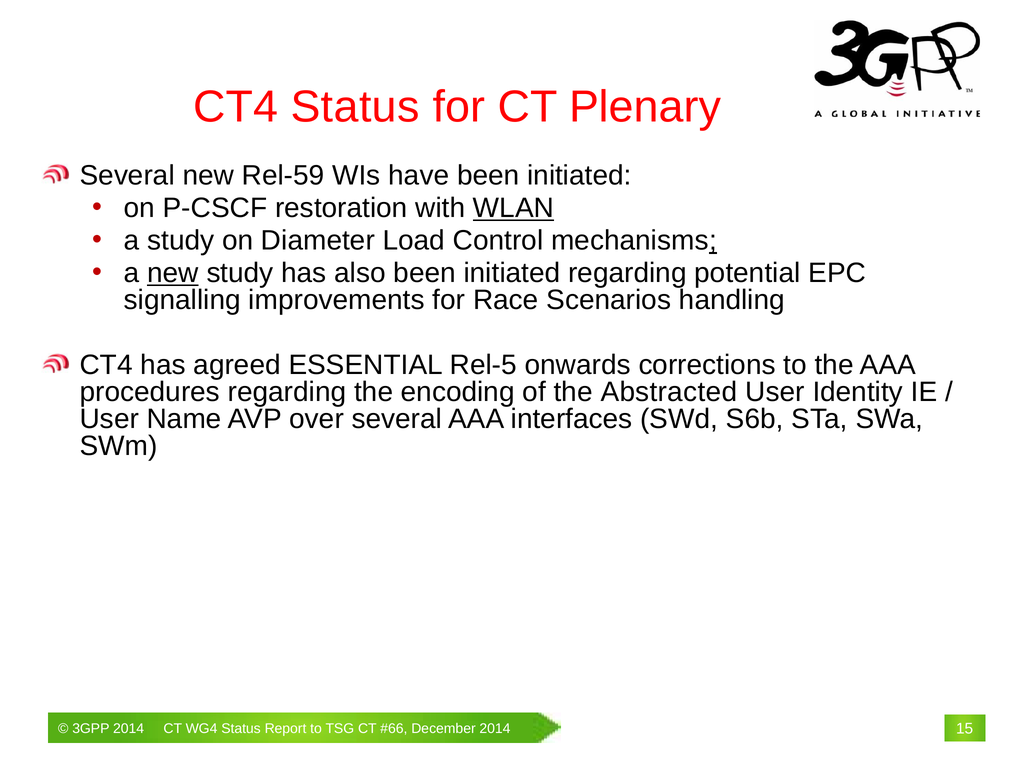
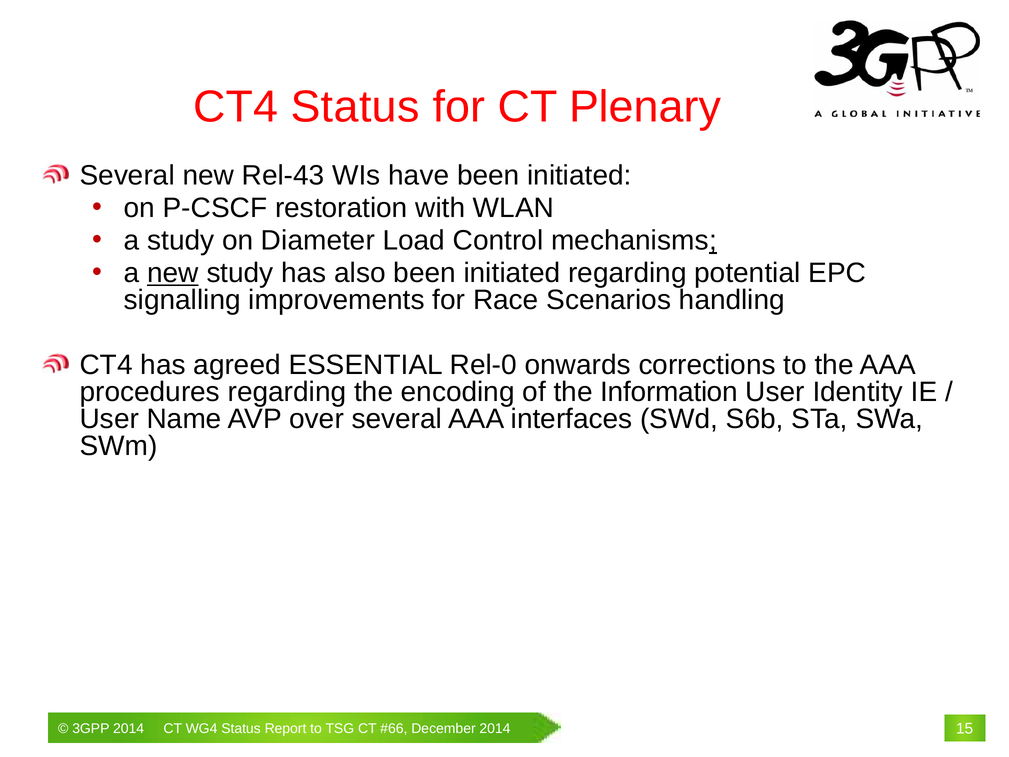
Rel-59: Rel-59 -> Rel-43
WLAN underline: present -> none
Rel-5: Rel-5 -> Rel-0
Abstracted: Abstracted -> Information
